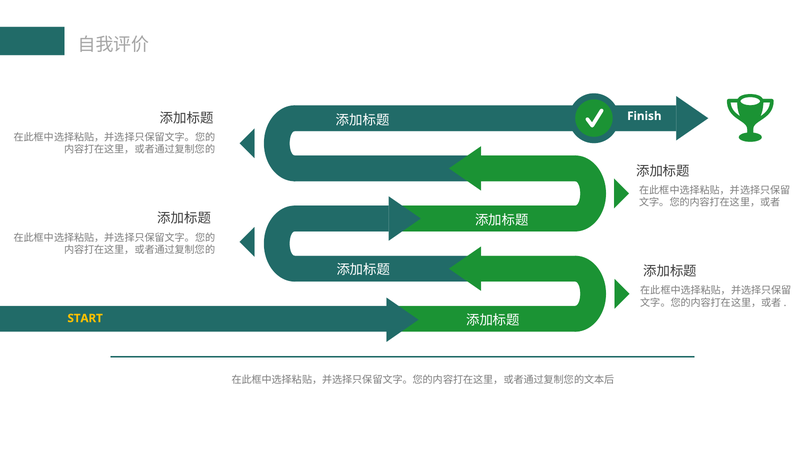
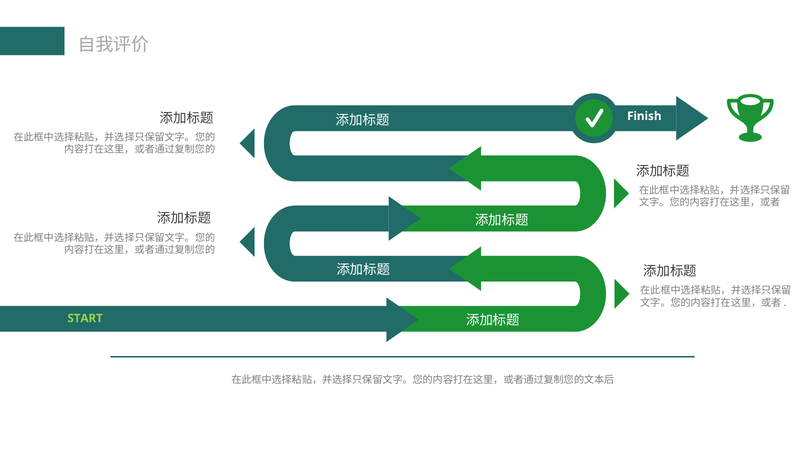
START colour: yellow -> light green
